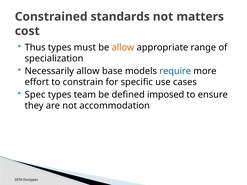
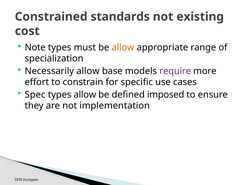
matters: matters -> existing
Thus: Thus -> Note
require colour: blue -> purple
types team: team -> allow
accommodation: accommodation -> implementation
